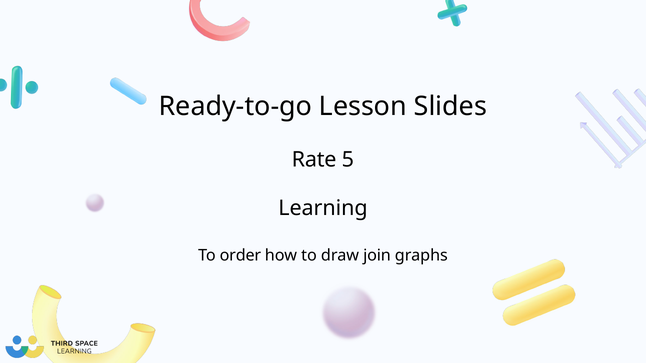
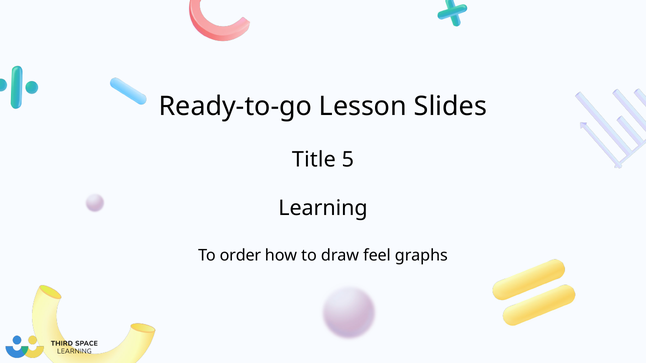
Rate: Rate -> Title
join: join -> feel
